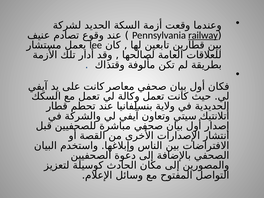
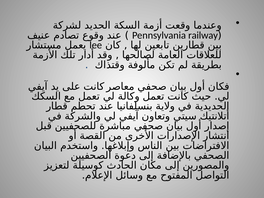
railway underline: present -> none
